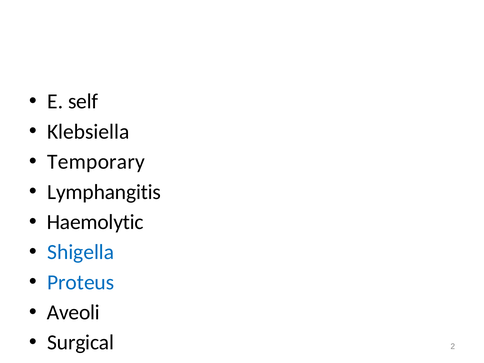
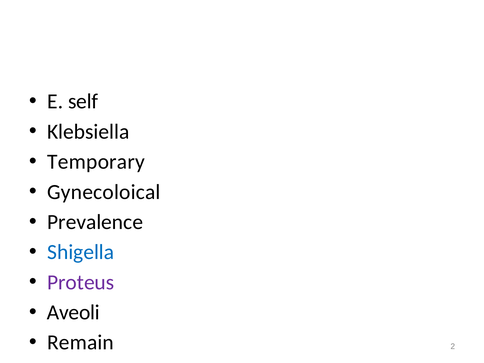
Lymphangitis: Lymphangitis -> Gynecoloical
Haemolytic: Haemolytic -> Prevalence
Proteus colour: blue -> purple
Surgical: Surgical -> Remain
